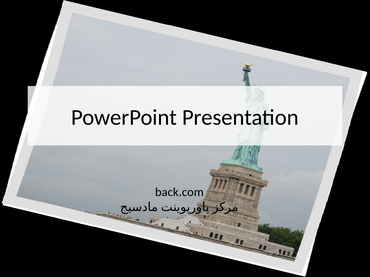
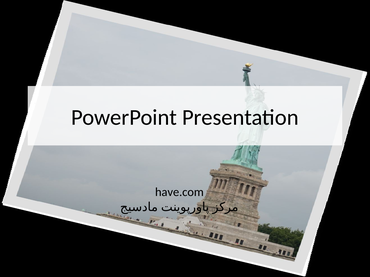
back.com: back.com -> have.com
